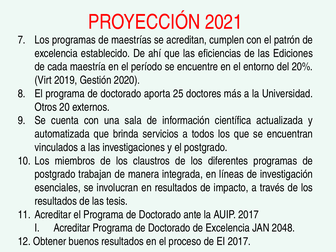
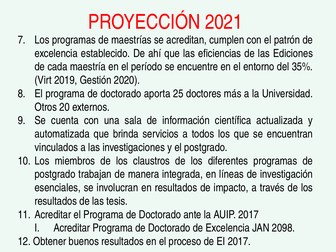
20%: 20% -> 35%
2048: 2048 -> 2098
